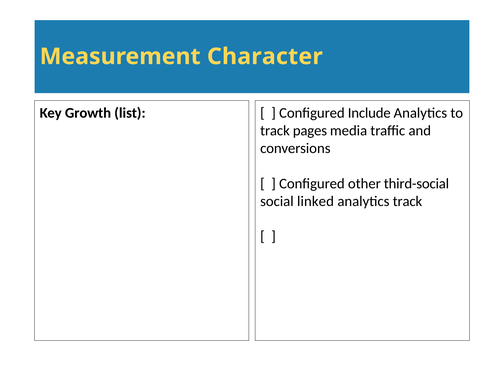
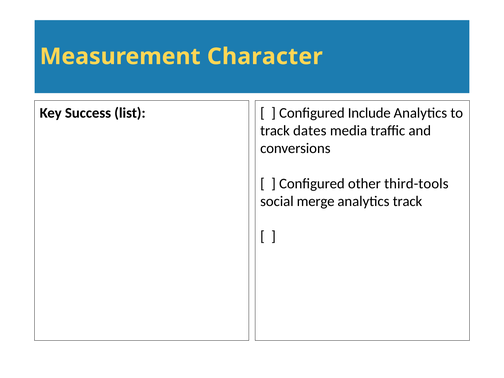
Growth: Growth -> Success
pages: pages -> dates
third-social: third-social -> third-tools
linked: linked -> merge
